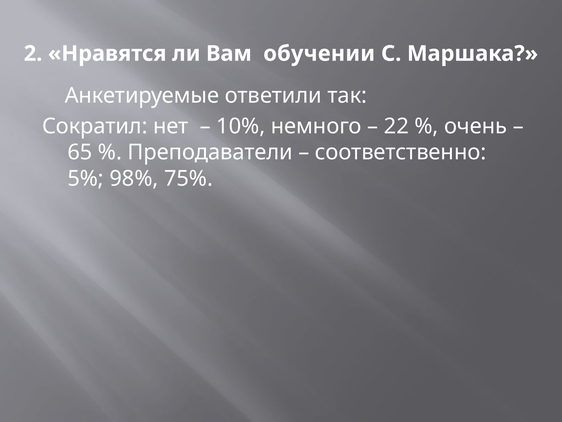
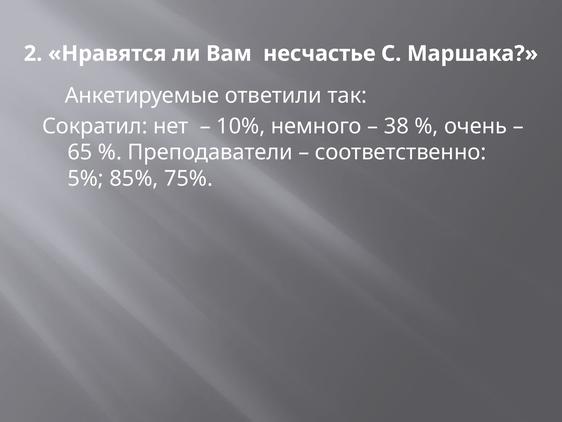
обучении: обучении -> несчастье
22: 22 -> 38
98%: 98% -> 85%
